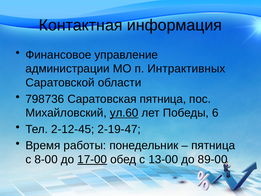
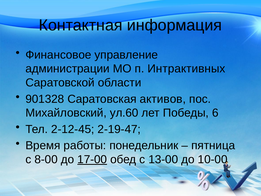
798736: 798736 -> 901328
Саратовская пятница: пятница -> активов
ул.60 underline: present -> none
89-00: 89-00 -> 10-00
